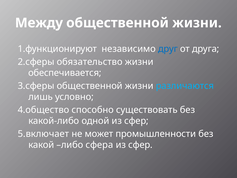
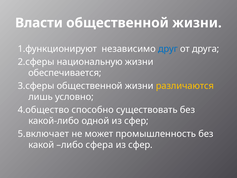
Между: Между -> Власти
обязательство: обязательство -> национальную
различаются colour: light blue -> yellow
промышленности: промышленности -> промышленность
